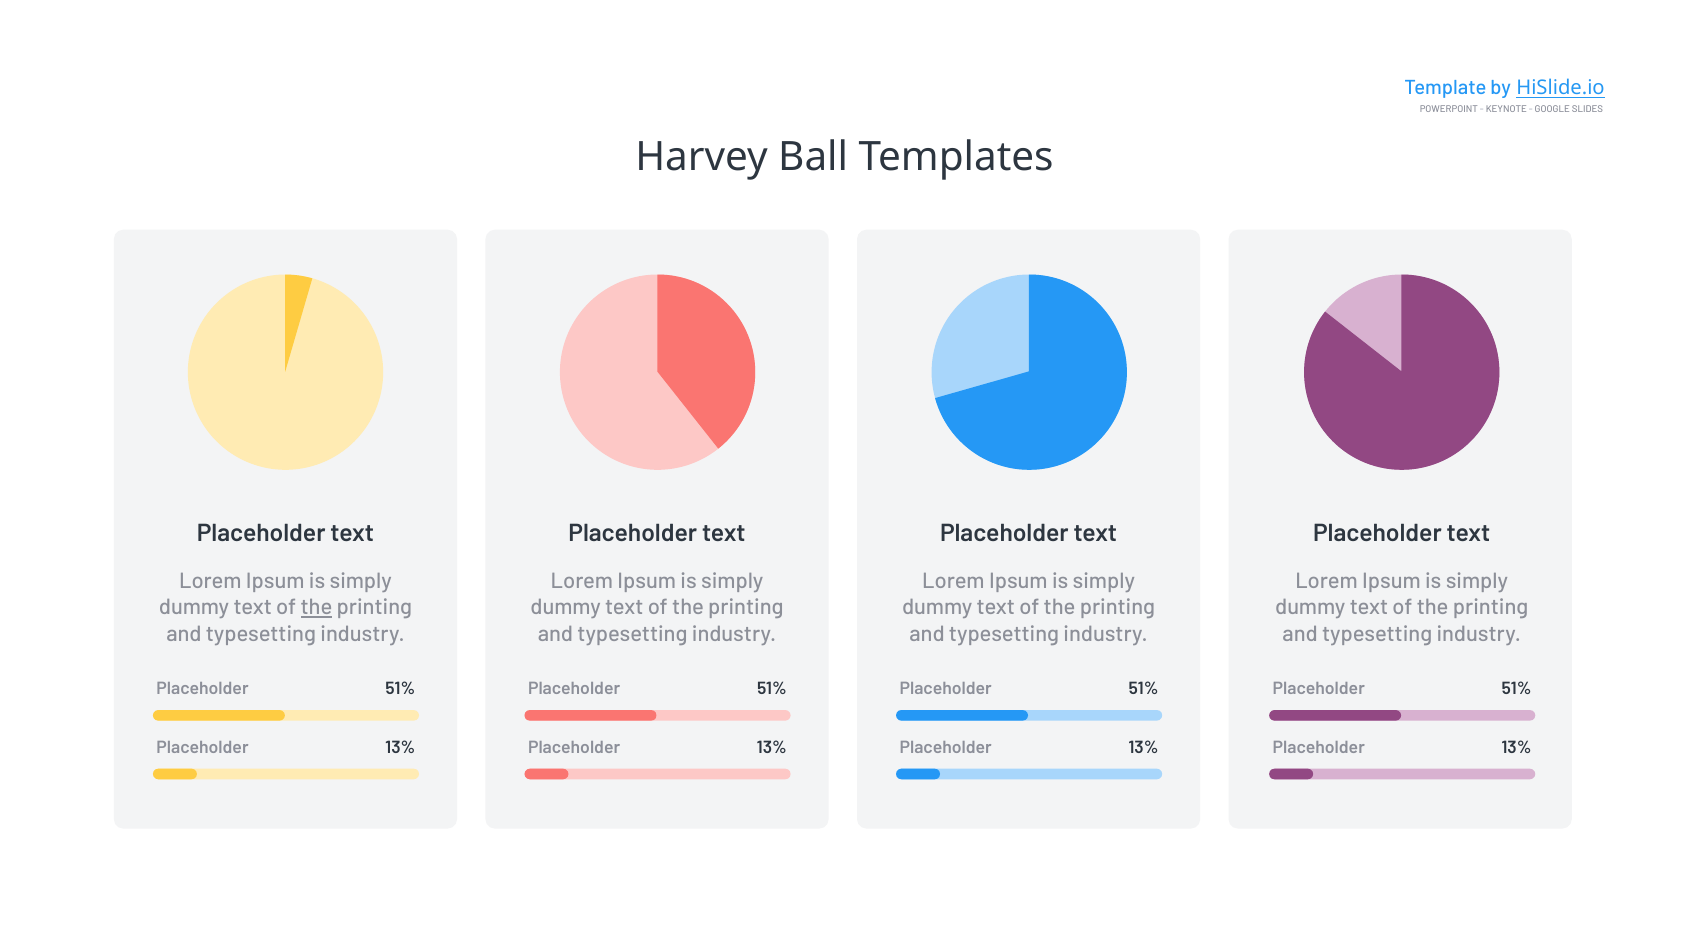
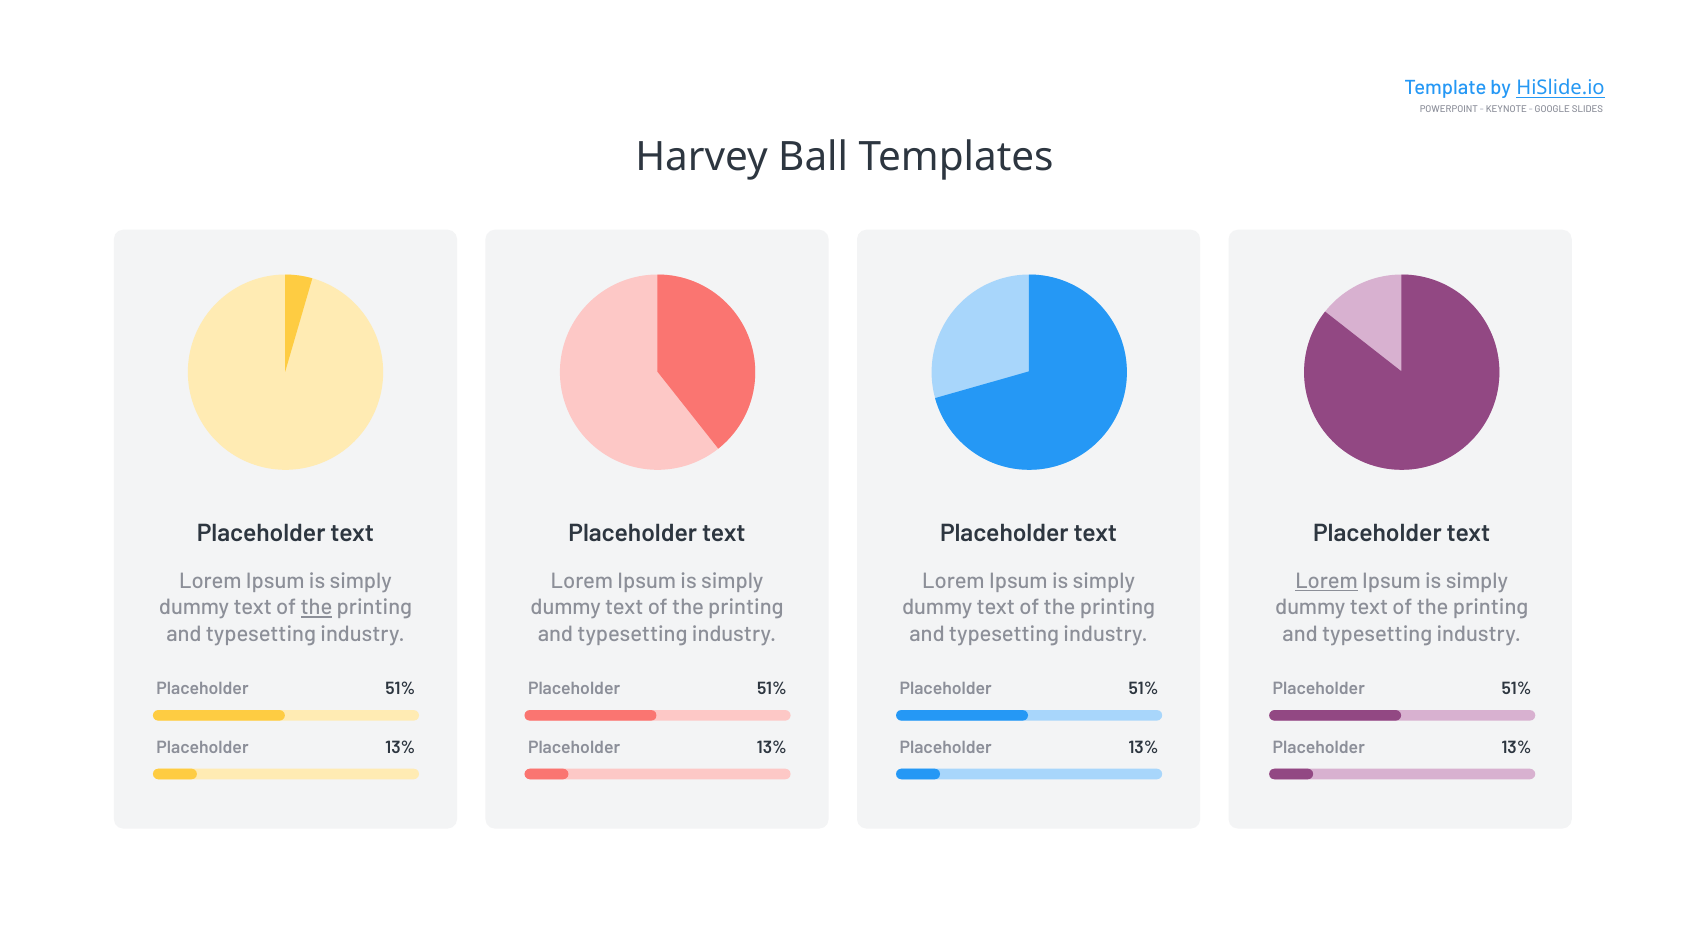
Lorem at (1327, 581) underline: none -> present
